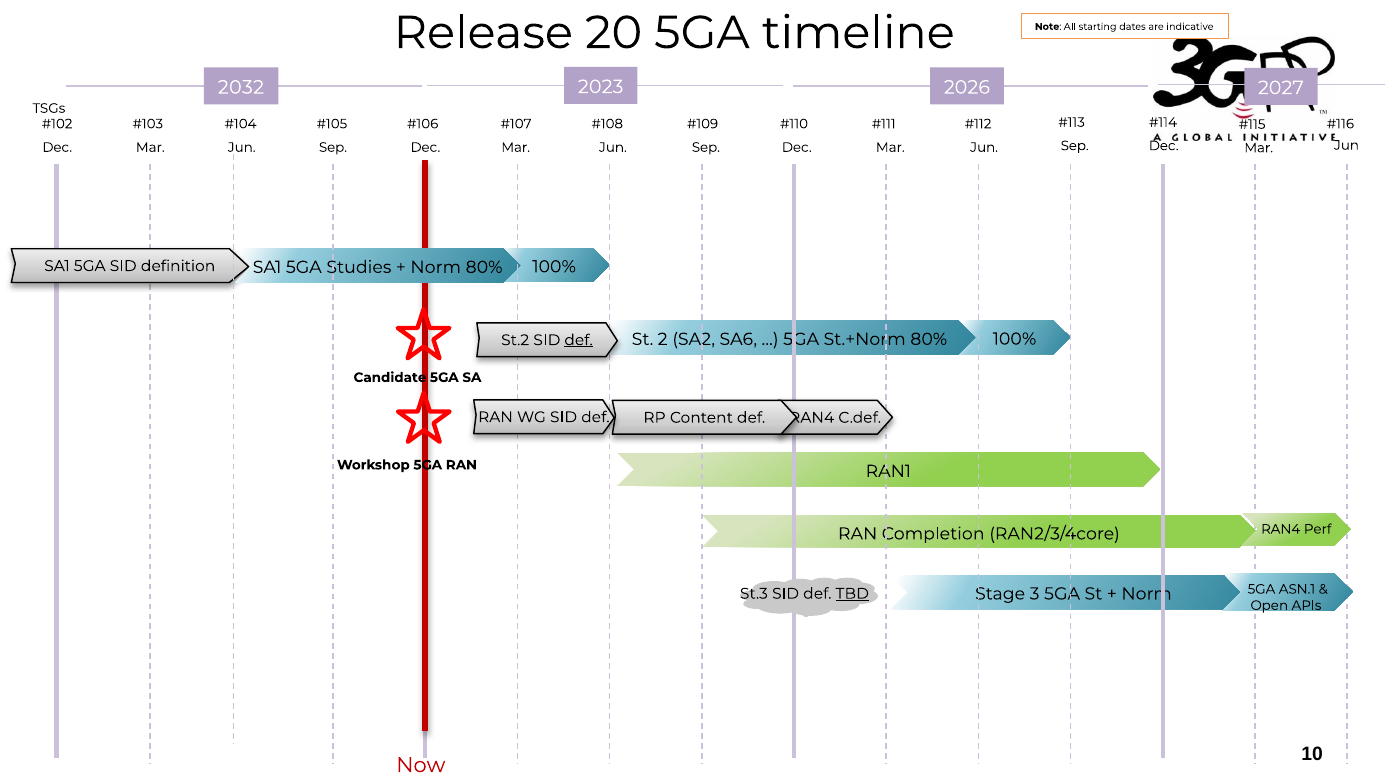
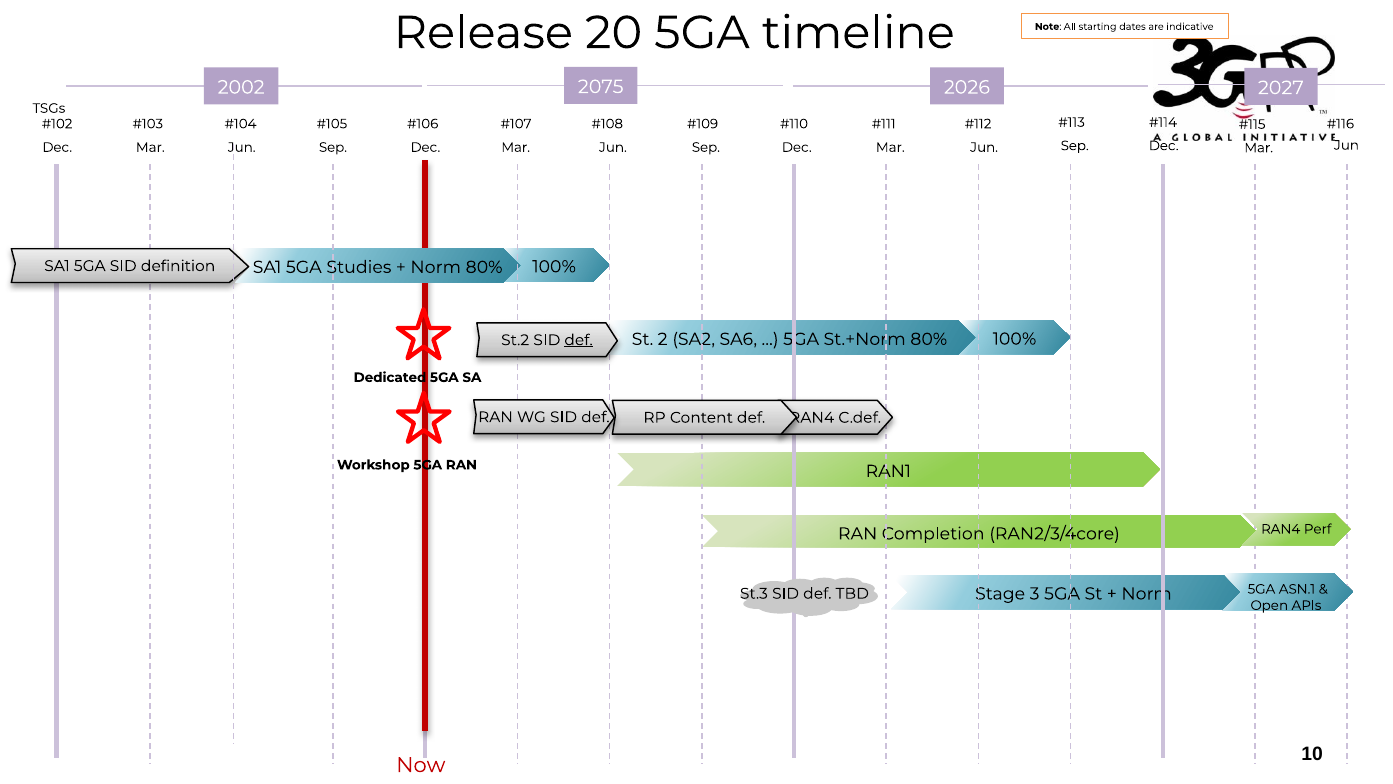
2023: 2023 -> 2075
2032: 2032 -> 2002
Candidate: Candidate -> Dedicated
TBD underline: present -> none
